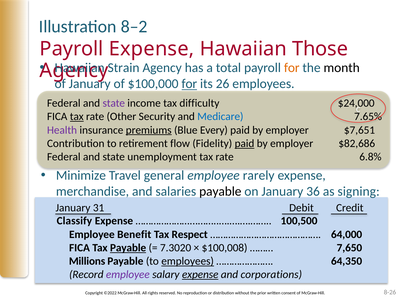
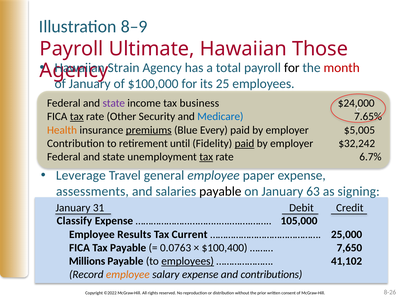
8–2: 8–2 -> 8–9
Payroll Expense: Expense -> Ultimate
for at (292, 68) colour: orange -> black
month colour: black -> red
for at (189, 84) underline: present -> none
26: 26 -> 25
difficulty: difficulty -> business
Health colour: purple -> orange
$7,651: $7,651 -> $5,005
flow: flow -> until
$82,686: $82,686 -> $32,242
tax at (206, 157) underline: none -> present
6.8%: 6.8% -> 6.7%
Minimize: Minimize -> Leverage
rarely: rarely -> paper
merchandise: merchandise -> assessments
36: 36 -> 63
100,500: 100,500 -> 105,000
Benefit: Benefit -> Results
Respect: Respect -> Current
64,000: 64,000 -> 25,000
Payable at (128, 248) underline: present -> none
7.3020: 7.3020 -> 0.0763
$100,008: $100,008 -> $100,400
64,350: 64,350 -> 41,102
employee at (128, 274) colour: purple -> orange
expense at (200, 274) underline: present -> none
corporations: corporations -> contributions
